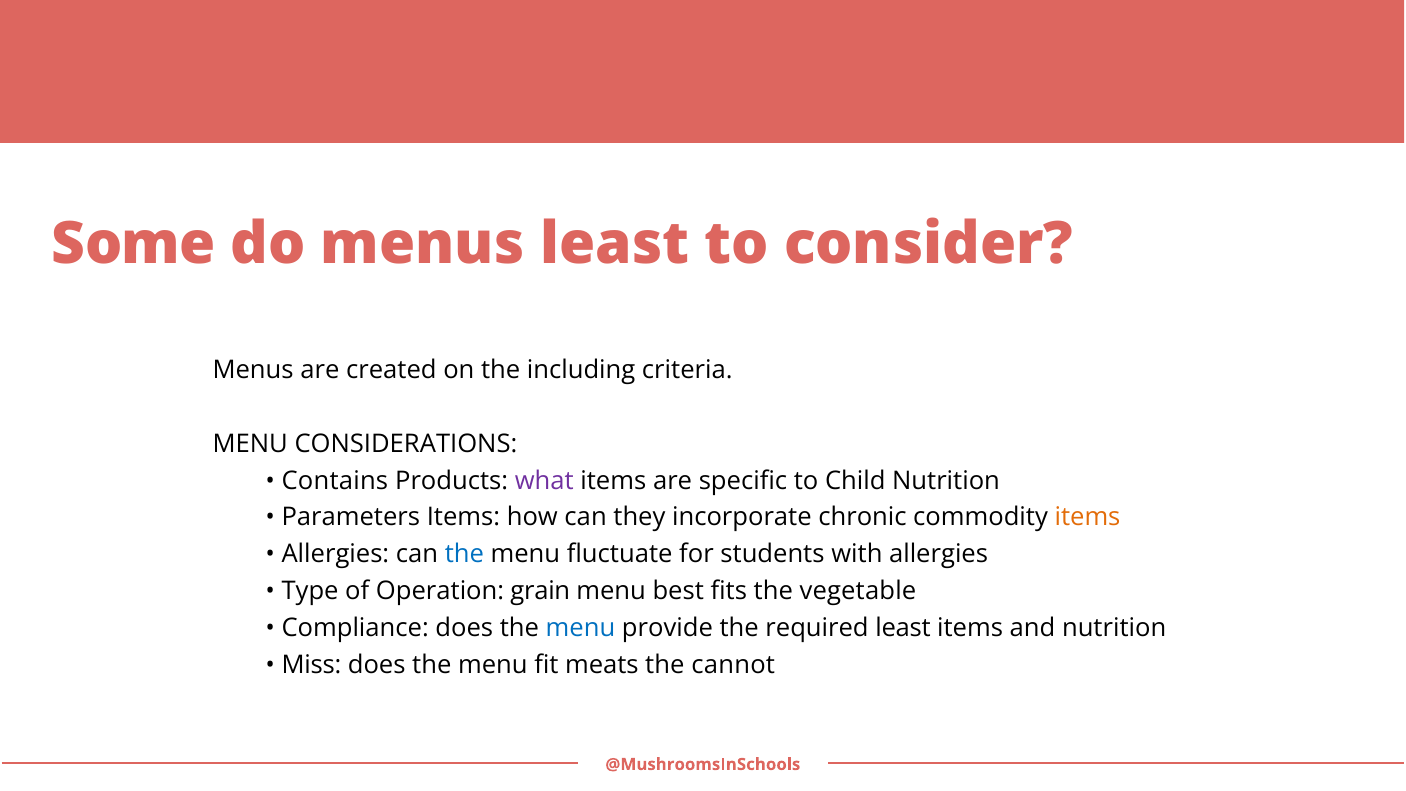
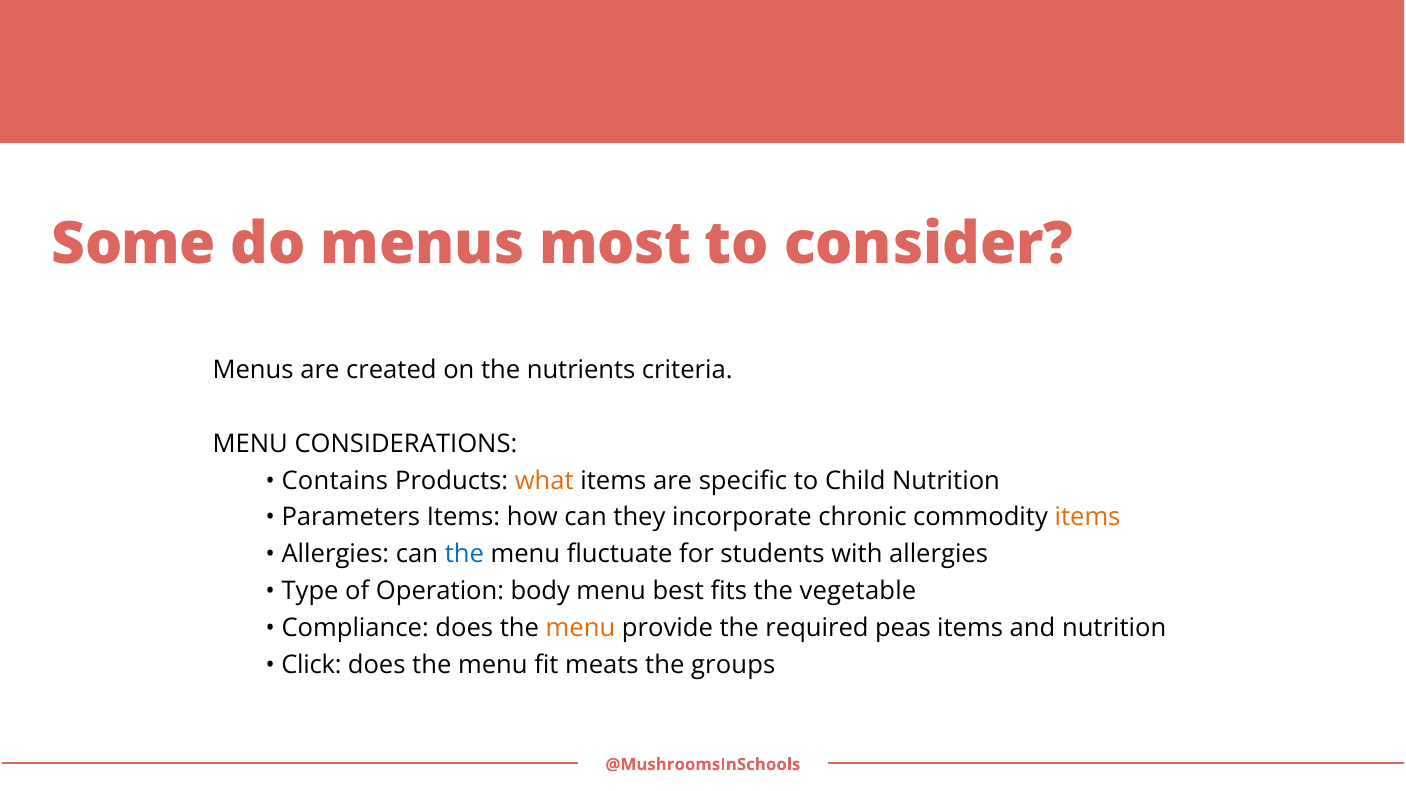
menus least: least -> most
including: including -> nutrients
what colour: purple -> orange
grain: grain -> body
menu at (580, 628) colour: blue -> orange
required least: least -> peas
Miss: Miss -> Click
cannot: cannot -> groups
